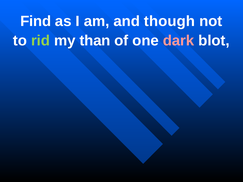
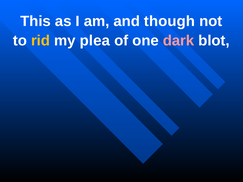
Find: Find -> This
rid colour: light green -> yellow
than: than -> plea
